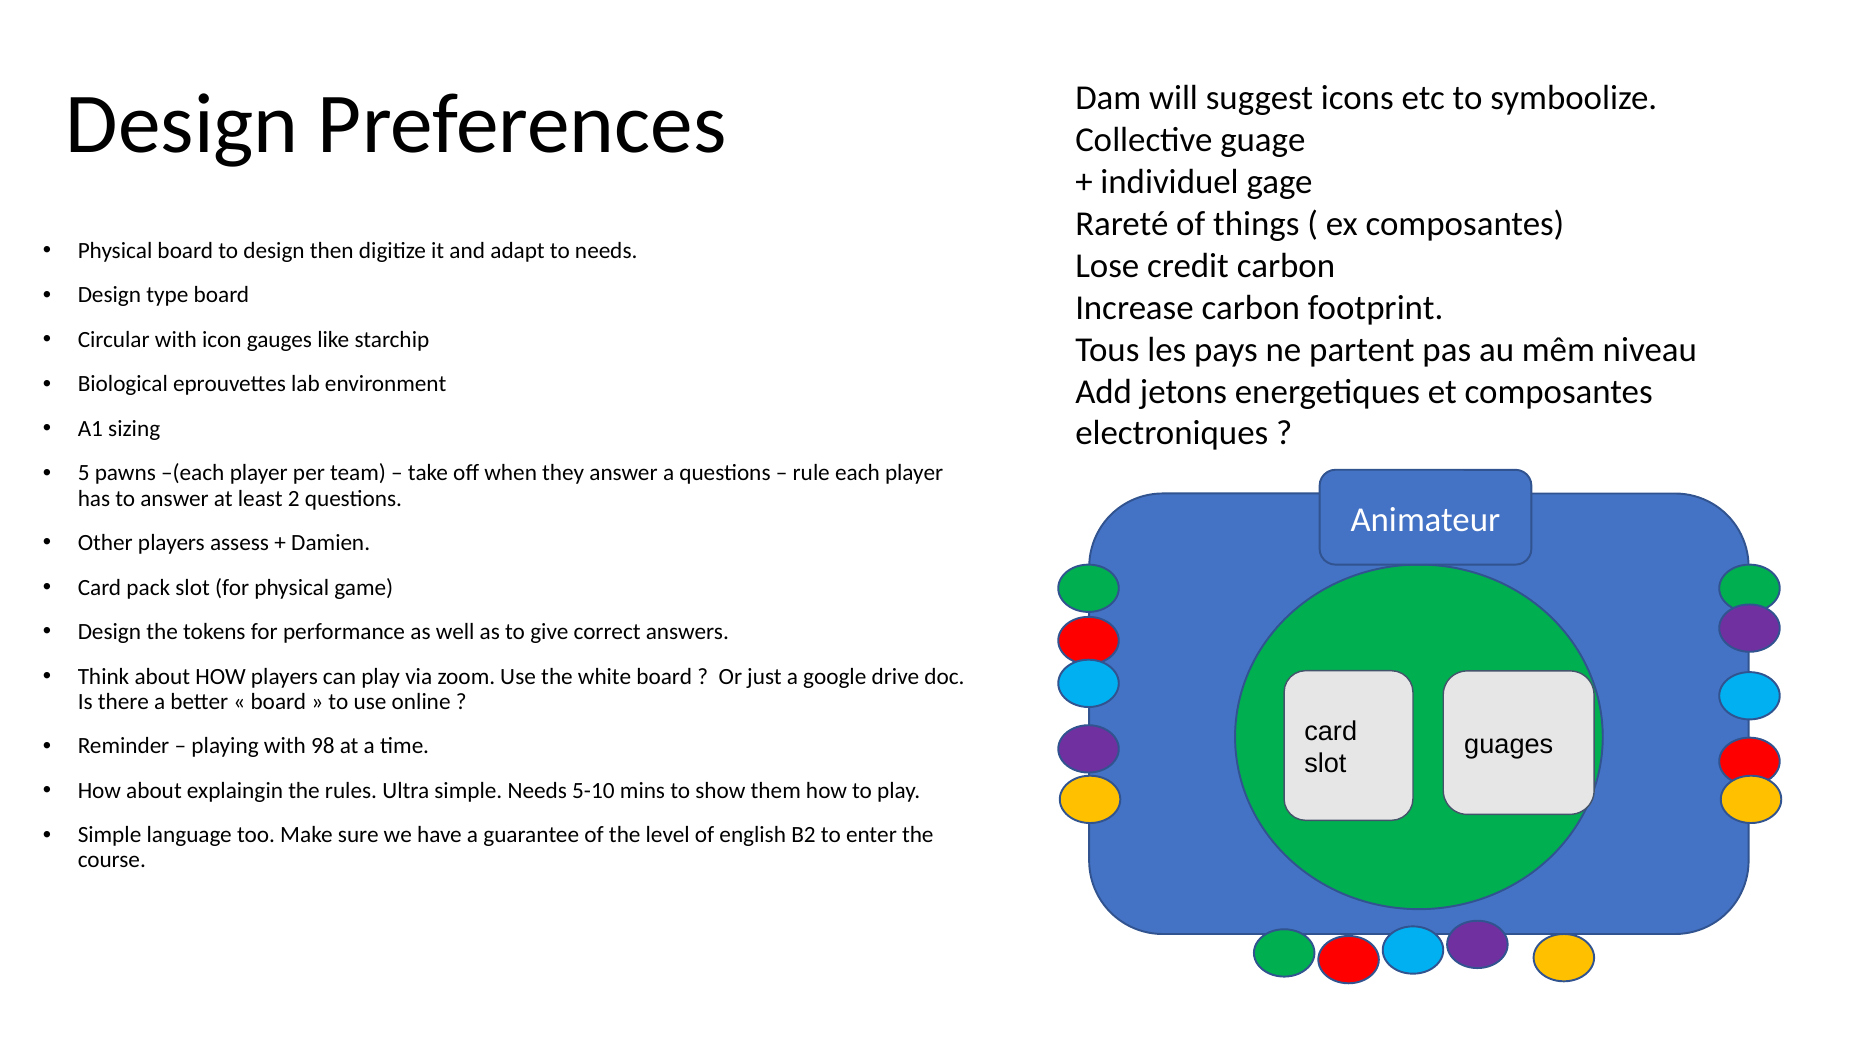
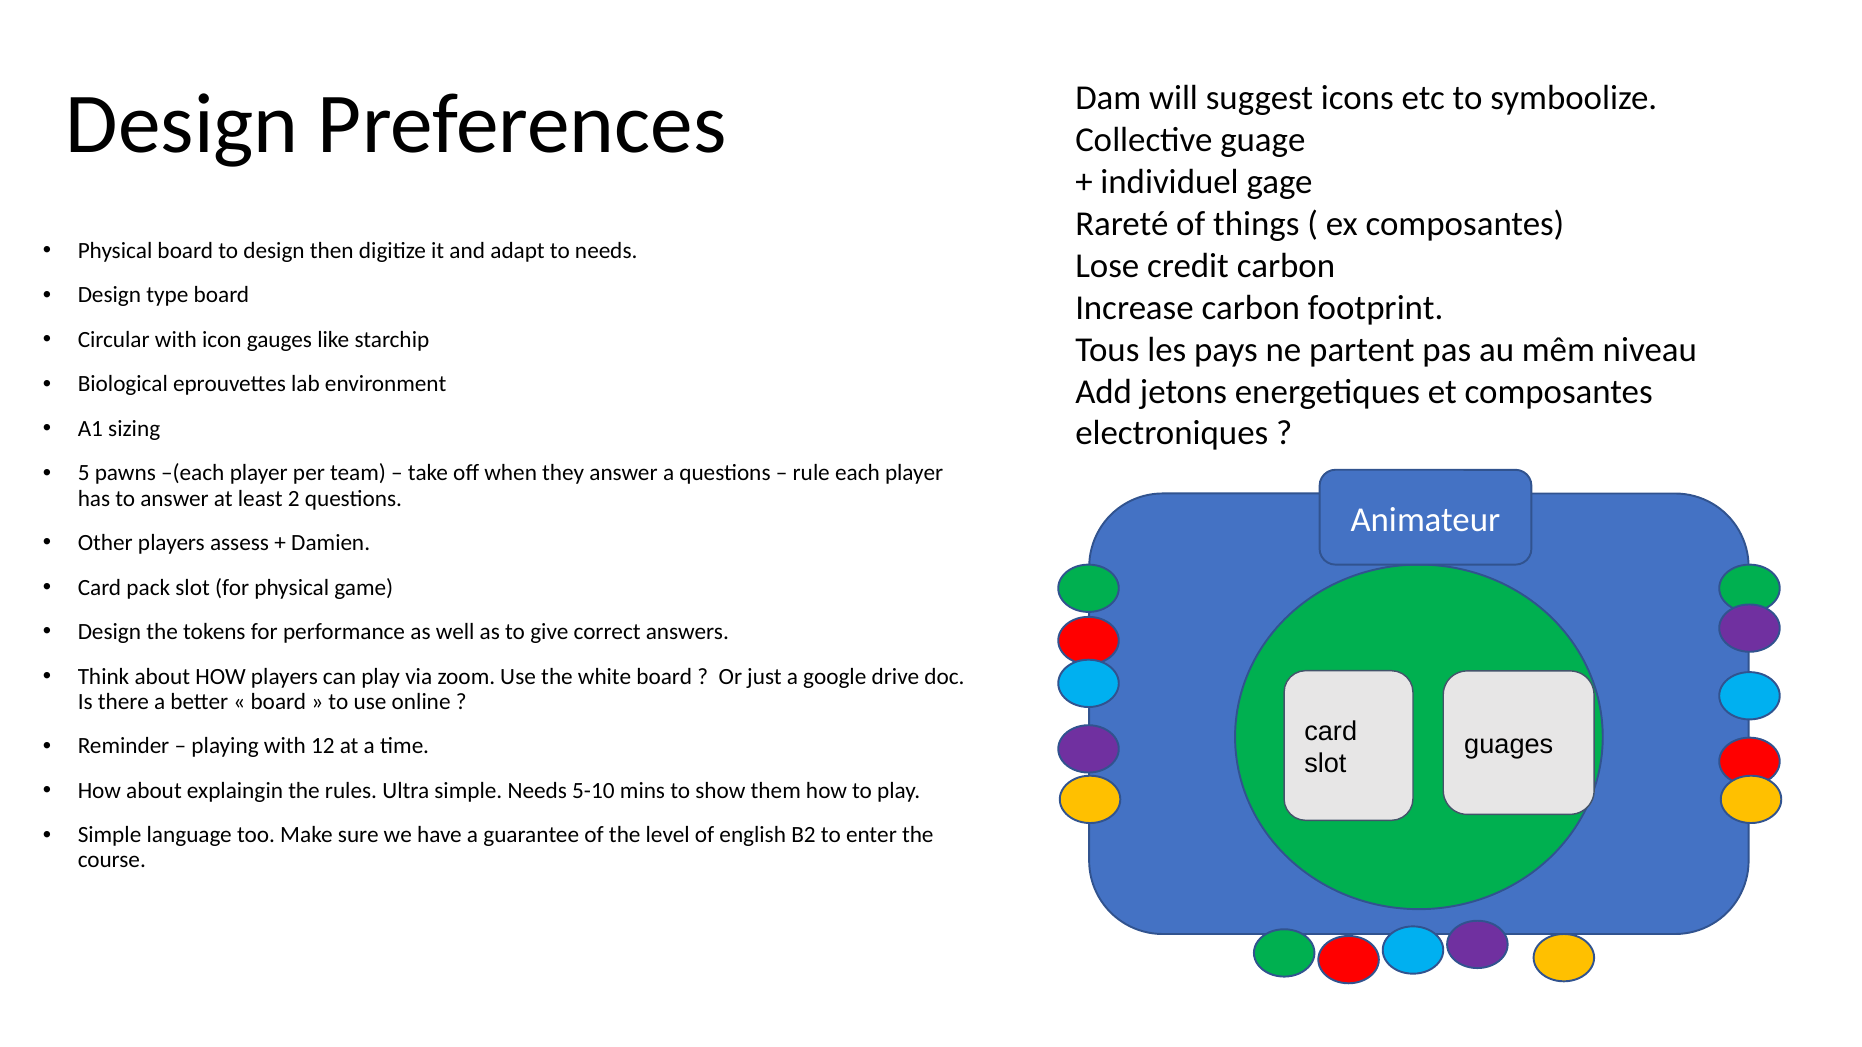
98: 98 -> 12
